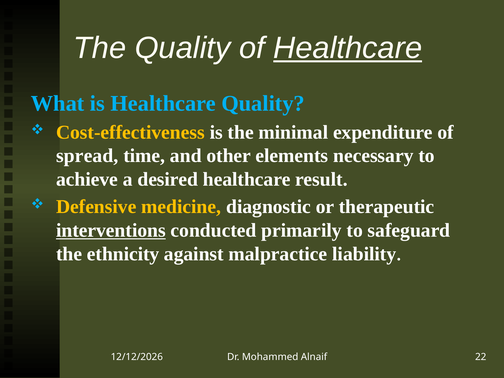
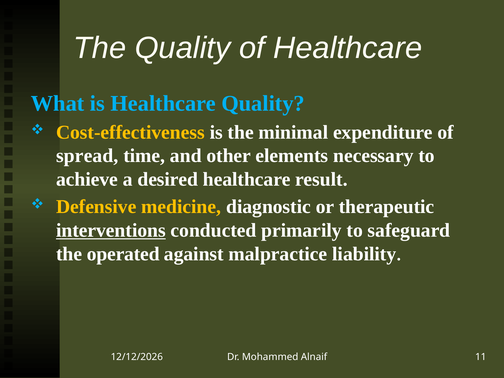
Healthcare at (348, 48) underline: present -> none
ethnicity: ethnicity -> operated
22: 22 -> 11
